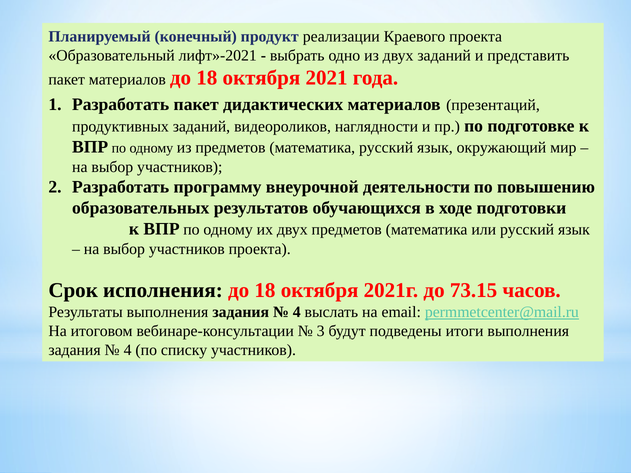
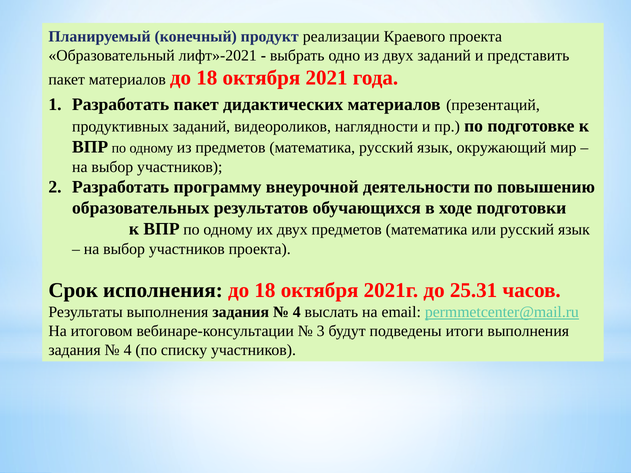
73.15: 73.15 -> 25.31
